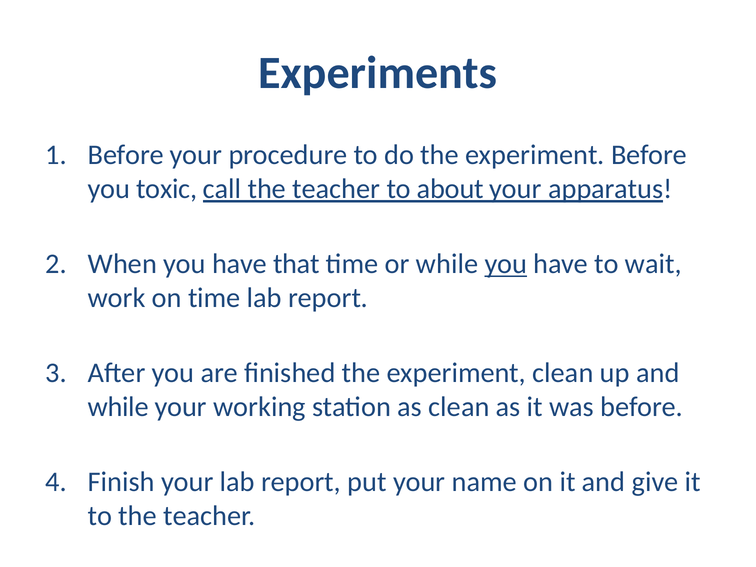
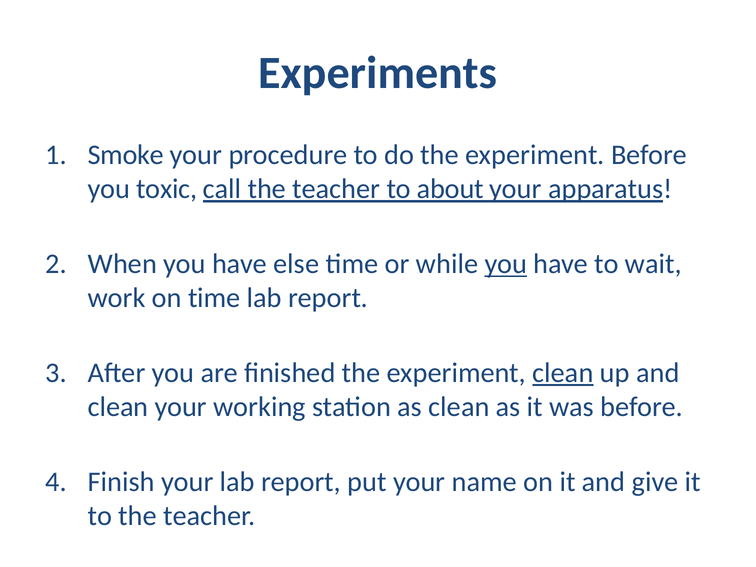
Before at (126, 155): Before -> Smoke
that: that -> else
clean at (563, 373) underline: none -> present
while at (118, 407): while -> clean
